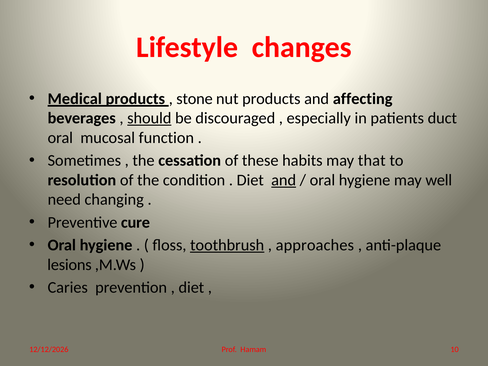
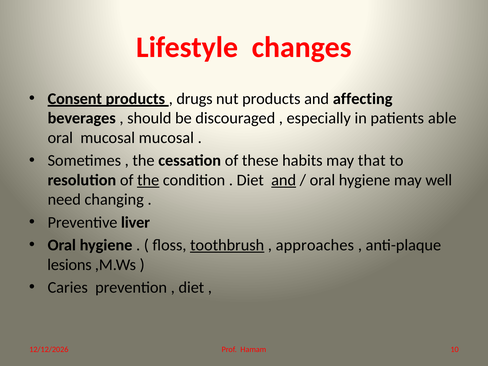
Medical: Medical -> Consent
stone: stone -> drugs
should underline: present -> none
duct: duct -> able
mucosal function: function -> mucosal
the at (148, 180) underline: none -> present
cure: cure -> liver
